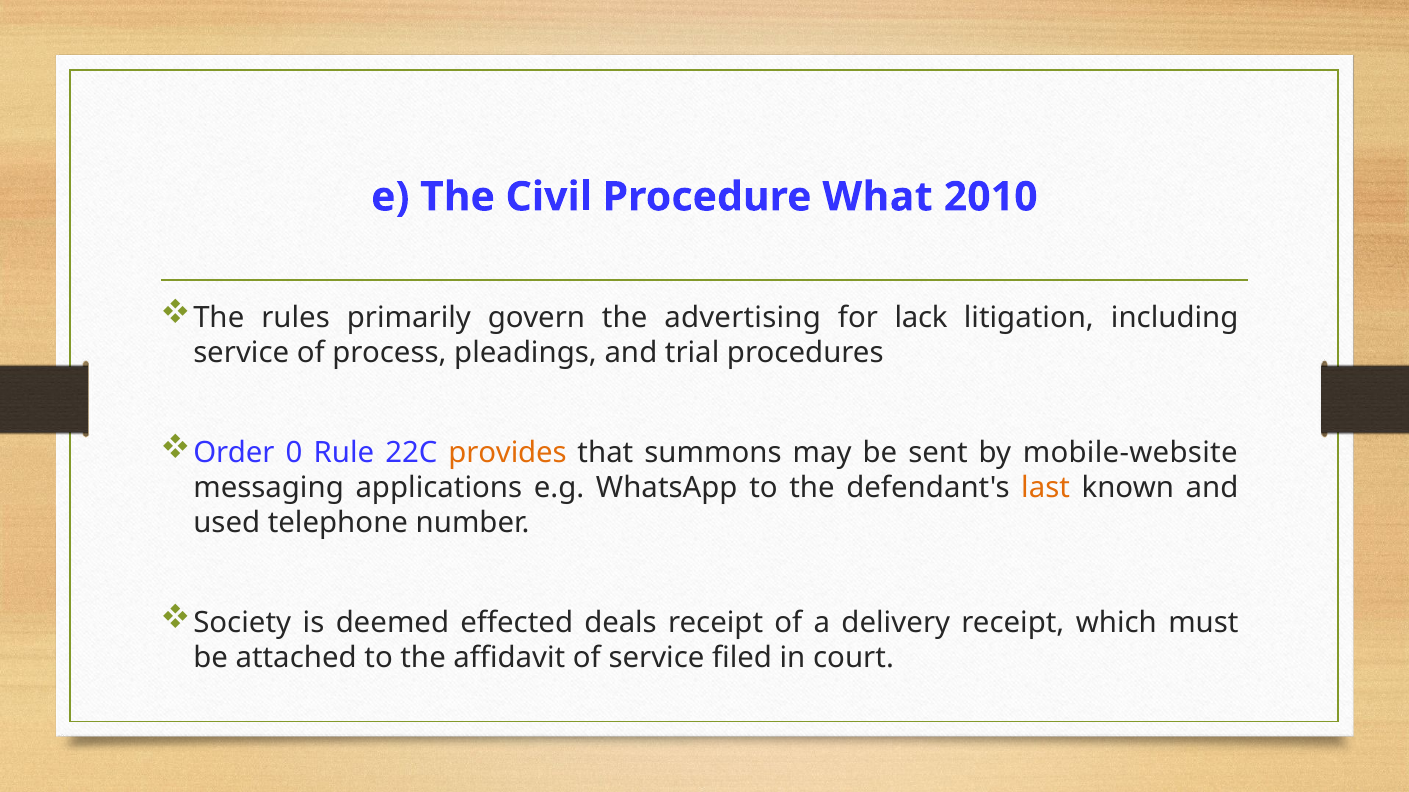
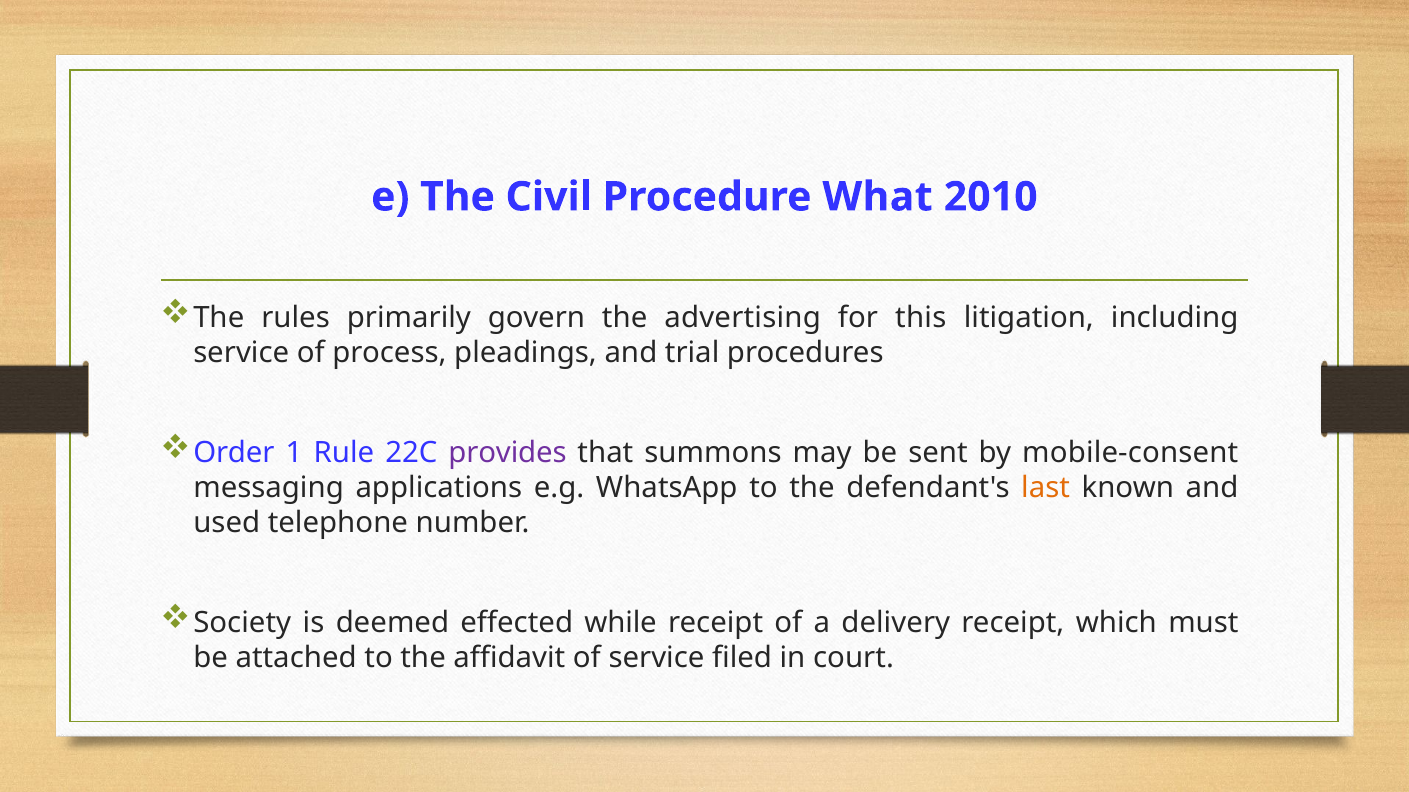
lack: lack -> this
0: 0 -> 1
provides colour: orange -> purple
mobile-website: mobile-website -> mobile-consent
deals: deals -> while
